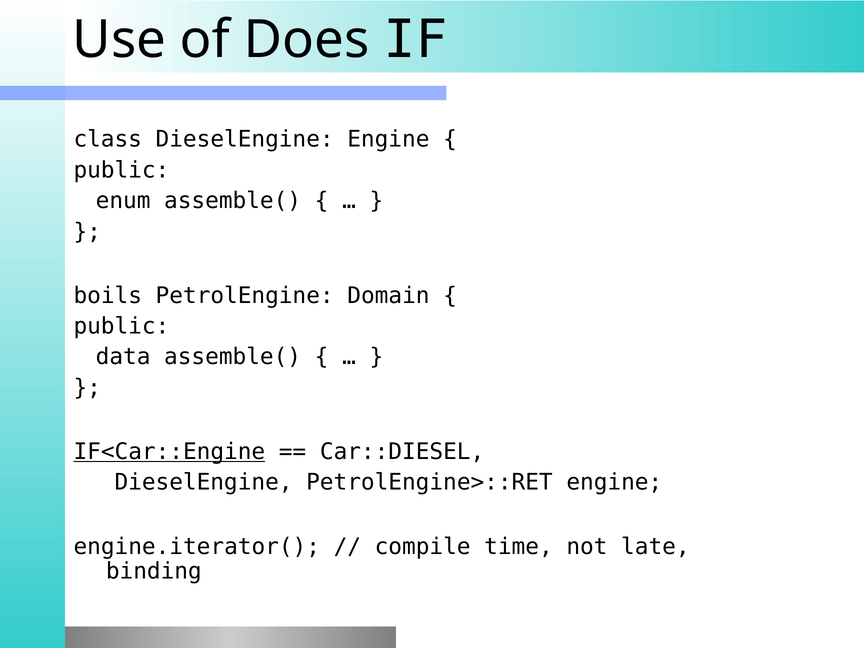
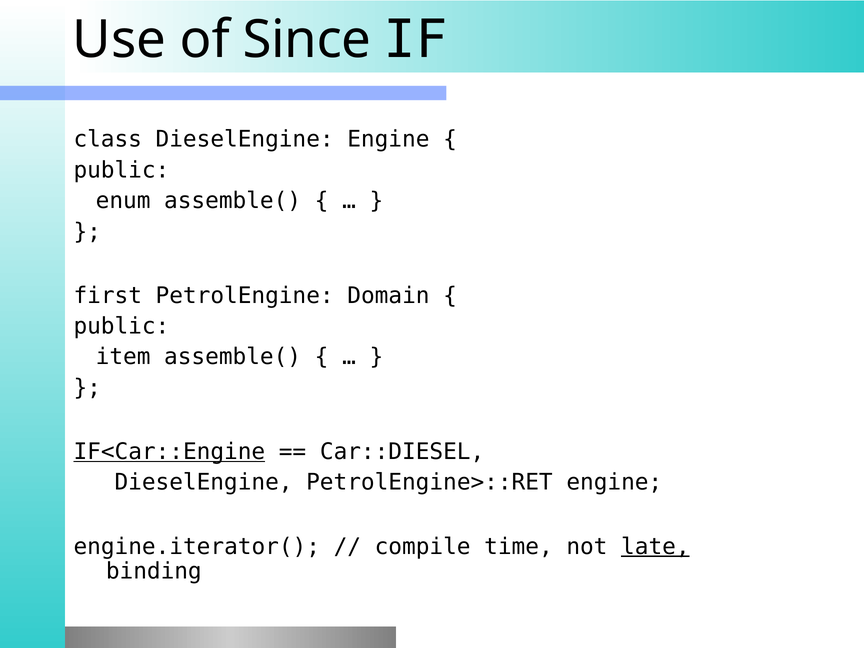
Does: Does -> Since
boils: boils -> first
data: data -> item
late underline: none -> present
